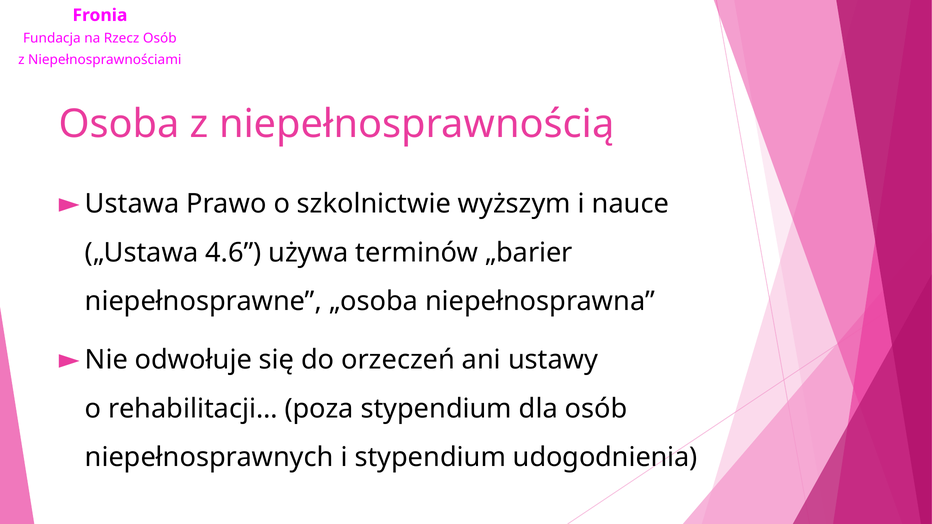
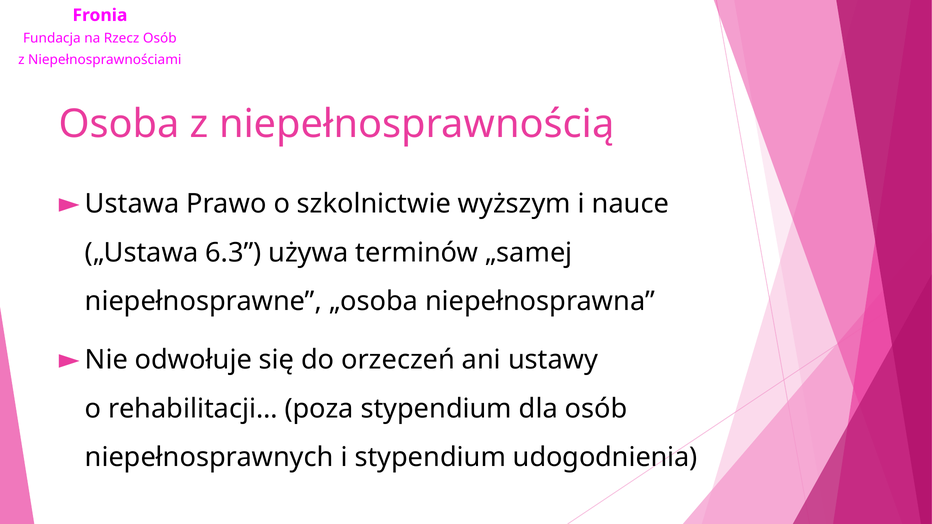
4.6: 4.6 -> 6.3
„barier: „barier -> „samej
